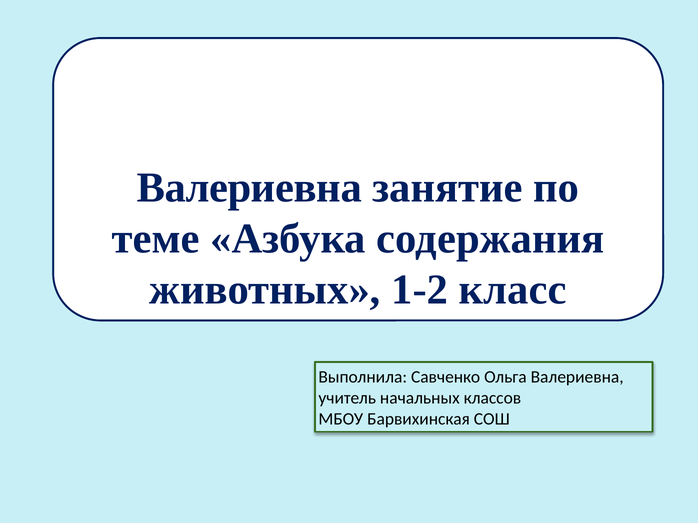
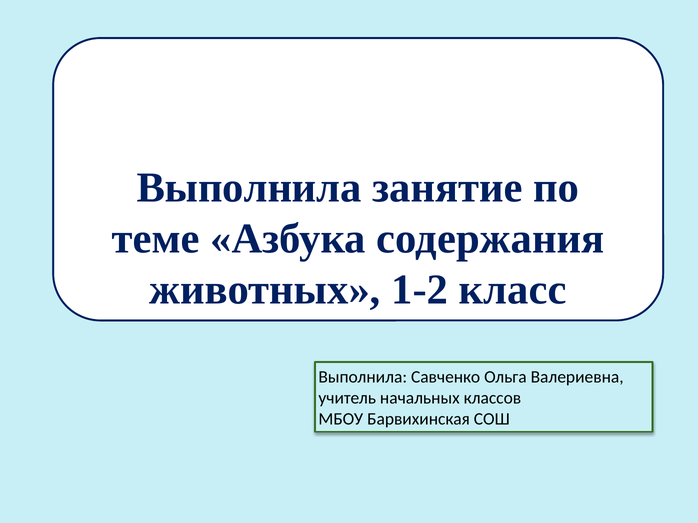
Валериевна at (249, 188): Валериевна -> Выполнила
